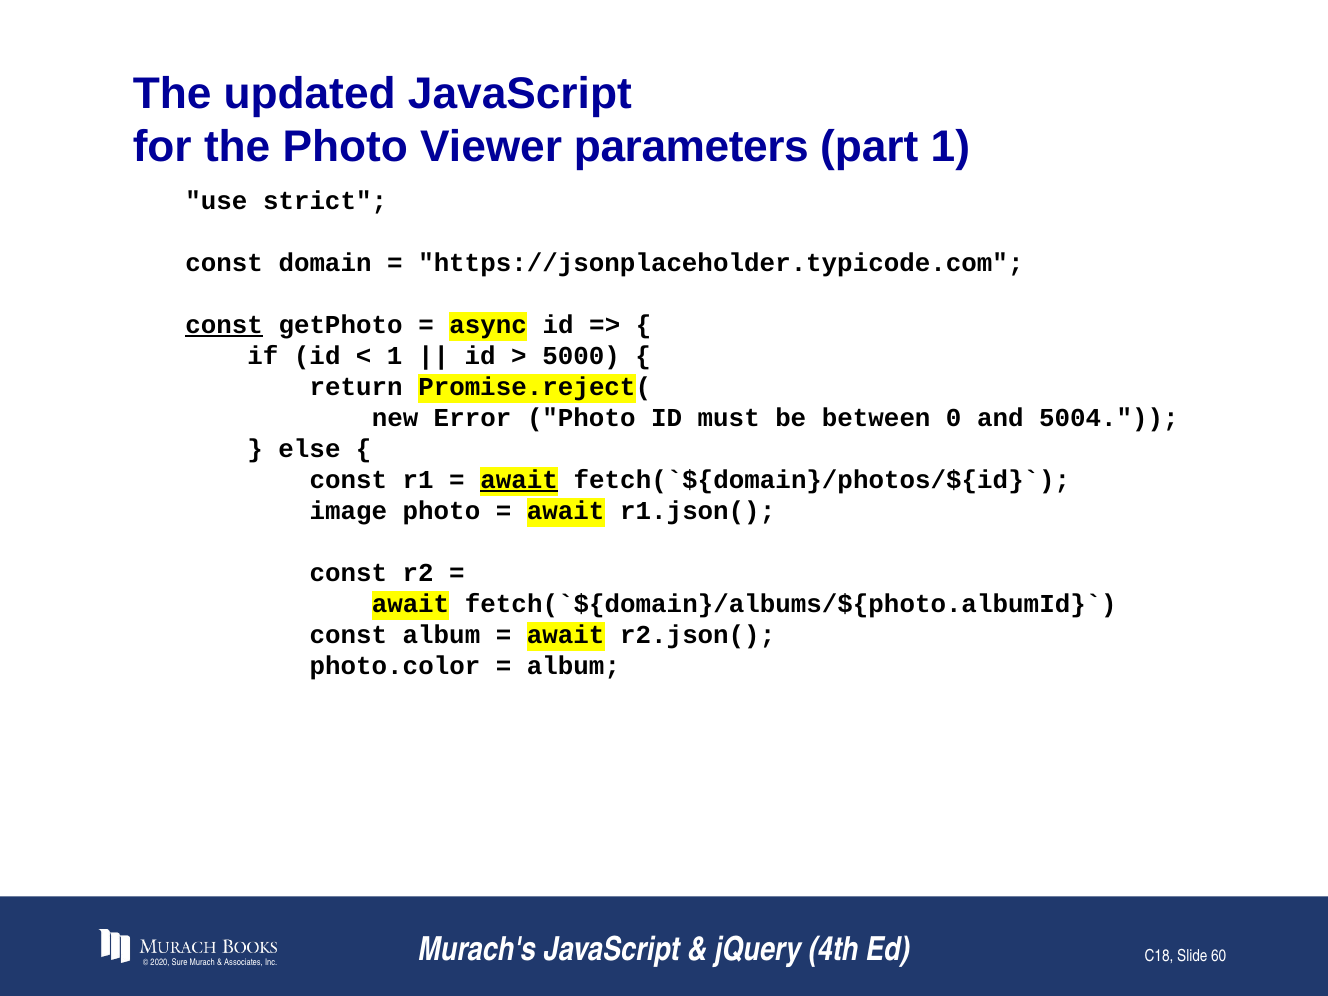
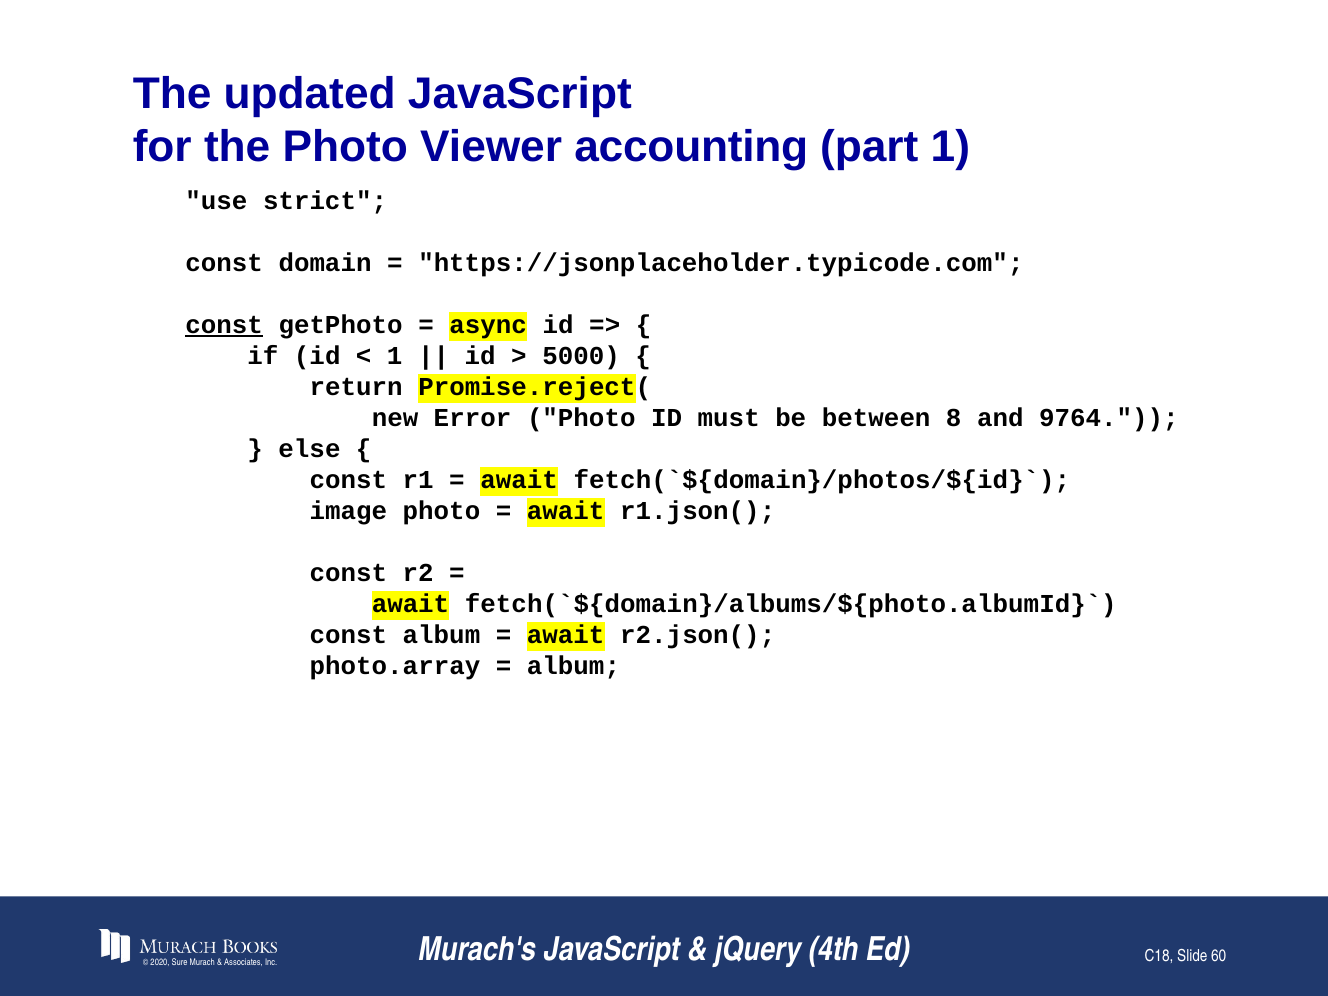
parameters: parameters -> accounting
0: 0 -> 8
5004: 5004 -> 9764
await at (519, 480) underline: present -> none
photo.color: photo.color -> photo.array
